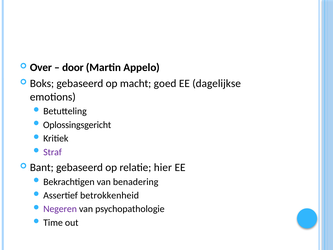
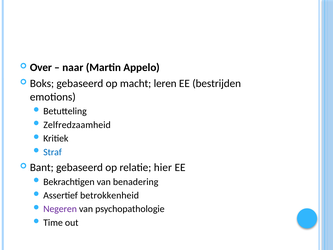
door: door -> naar
goed: goed -> leren
dagelijkse: dagelijkse -> bestrijden
Oplossingsgericht: Oplossingsgericht -> Zelfredzaamheid
Straf colour: purple -> blue
